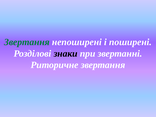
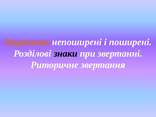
Звертання at (27, 42) colour: green -> orange
